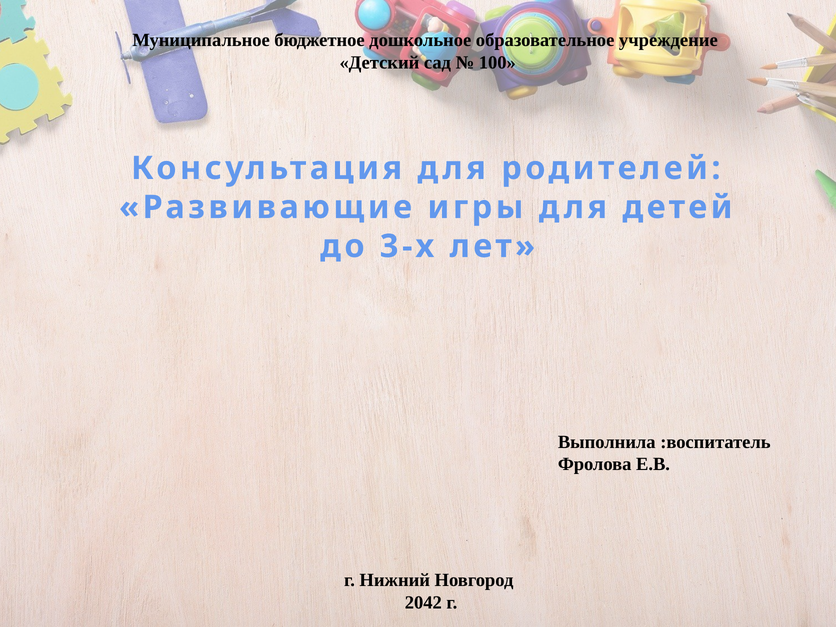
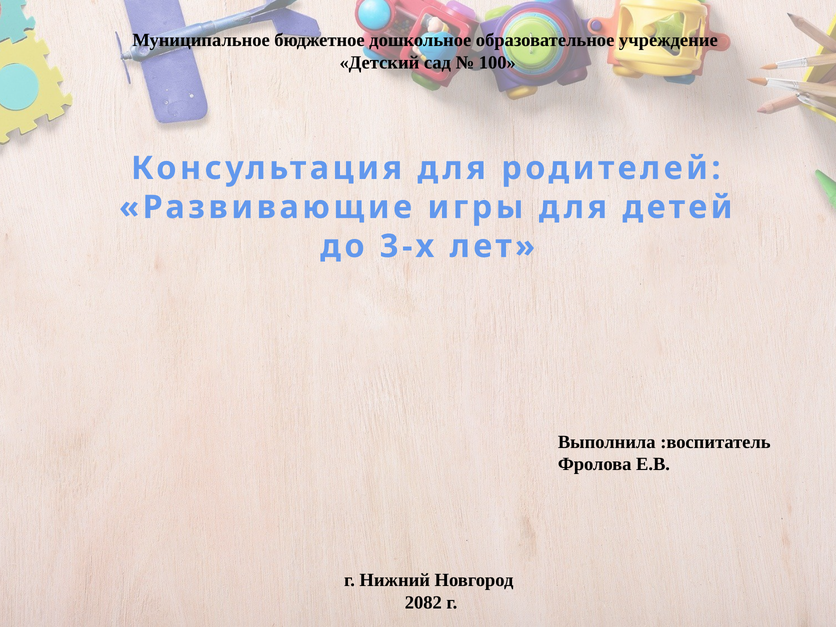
2042: 2042 -> 2082
